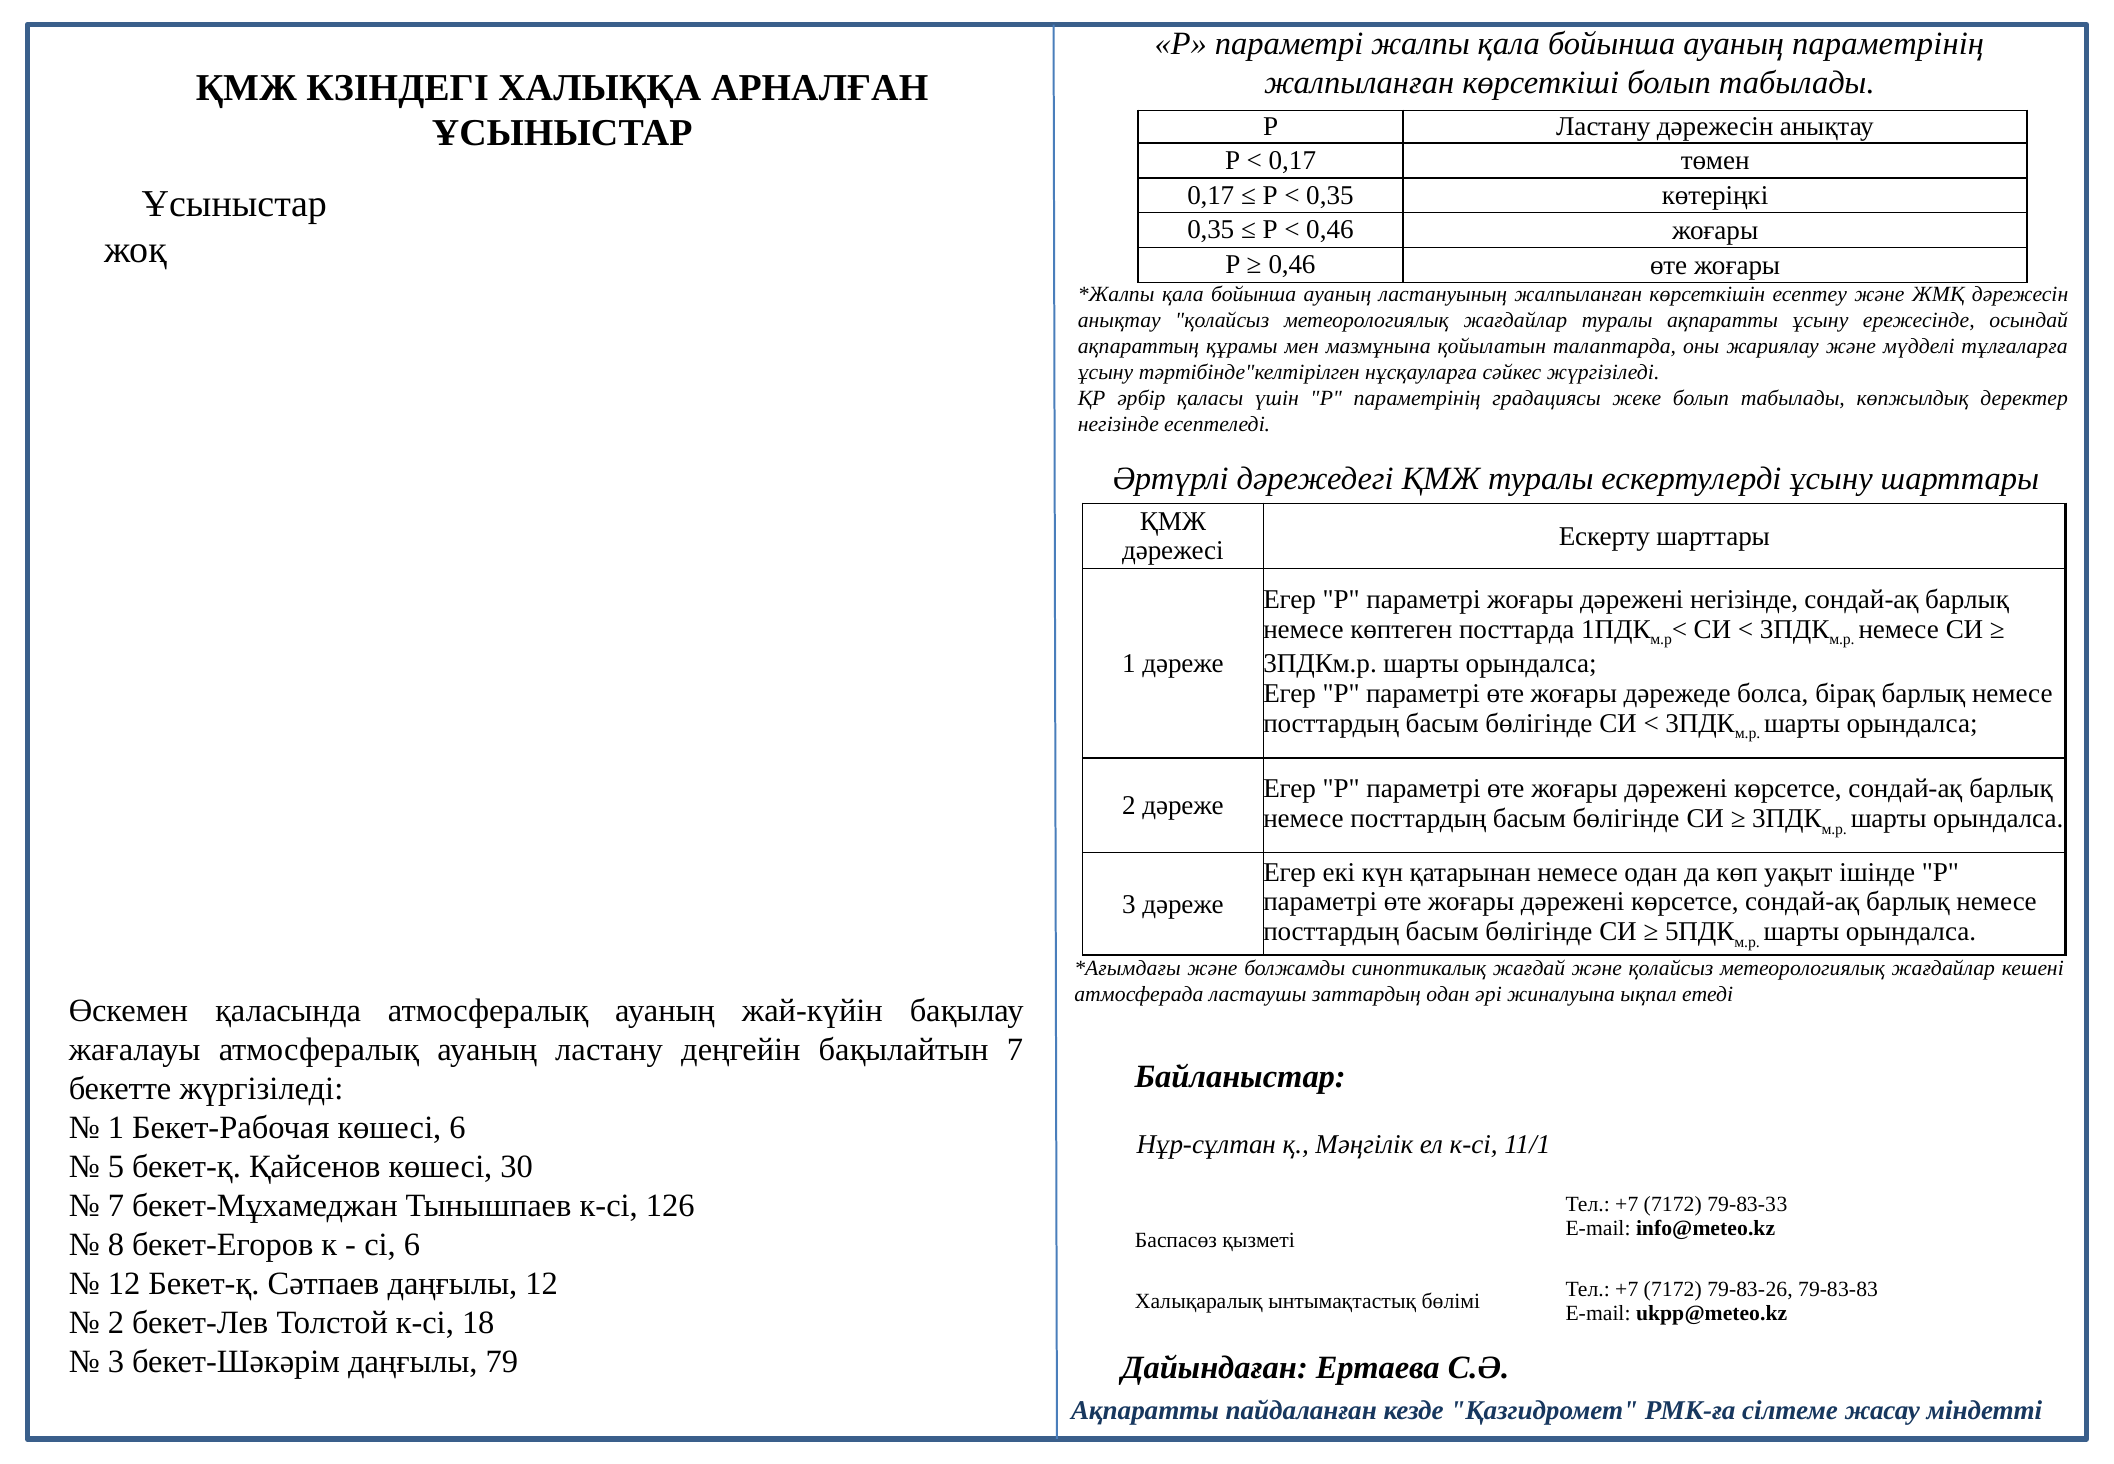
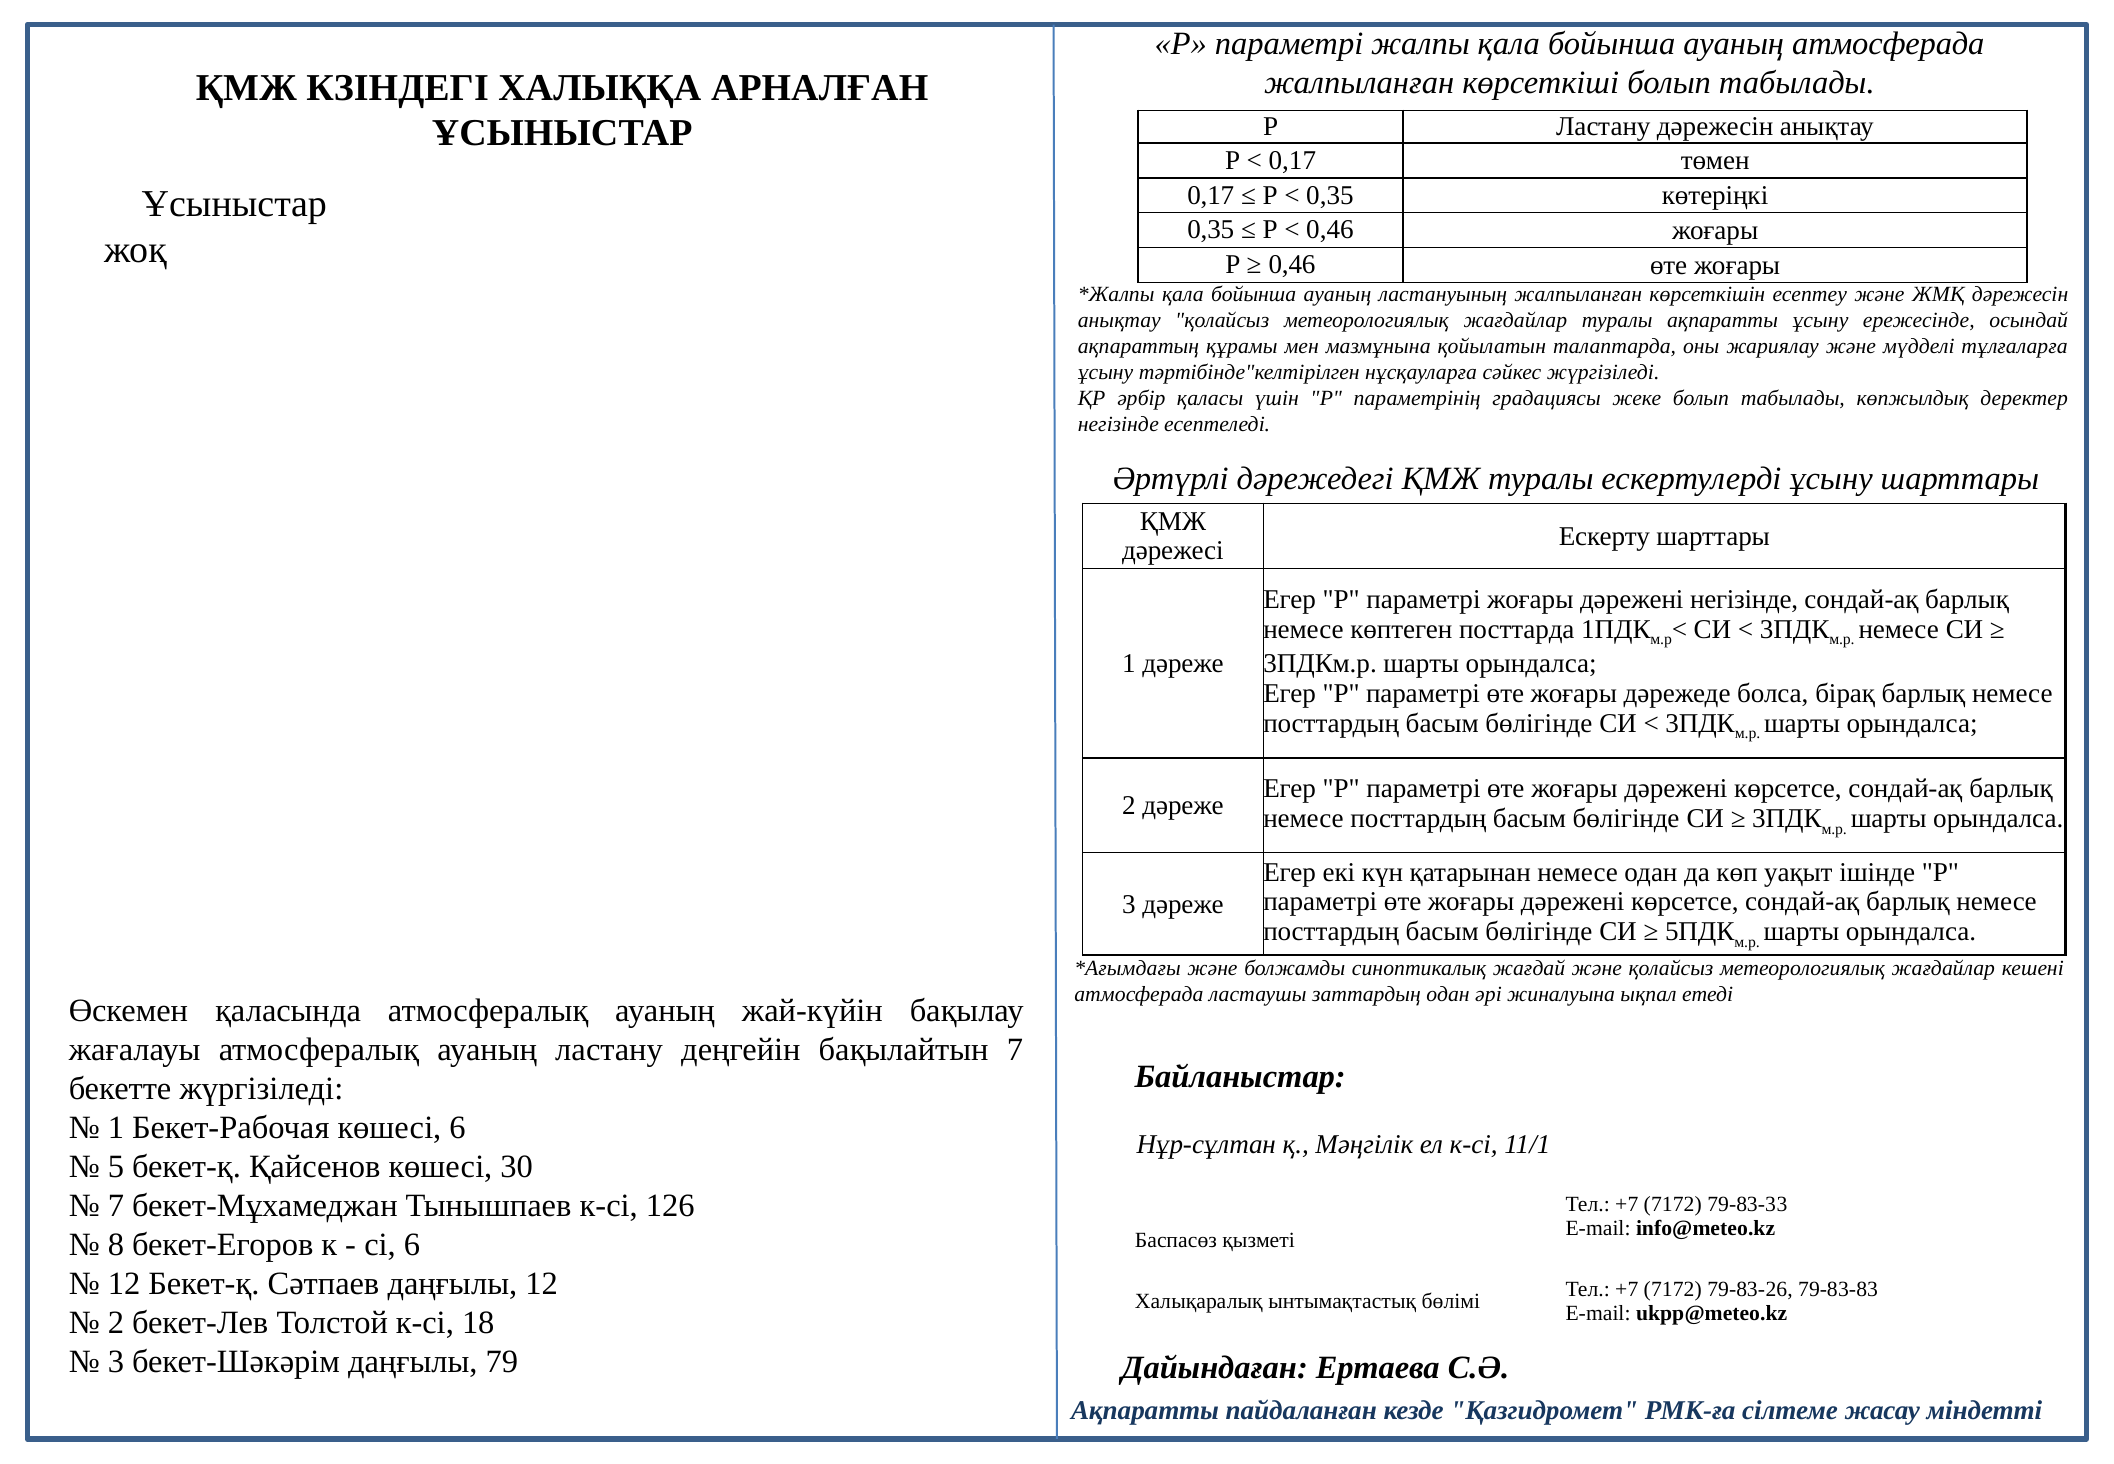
ауаның параметрінің: параметрінің -> атмосферада
